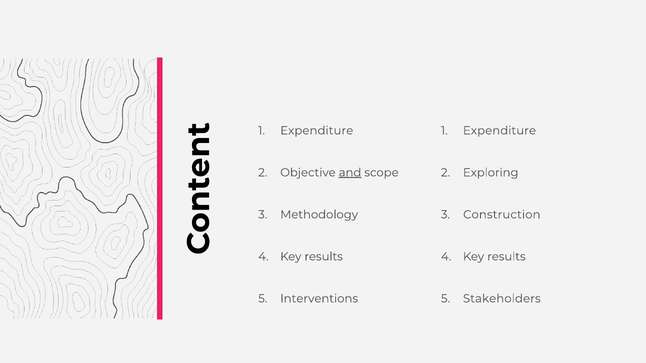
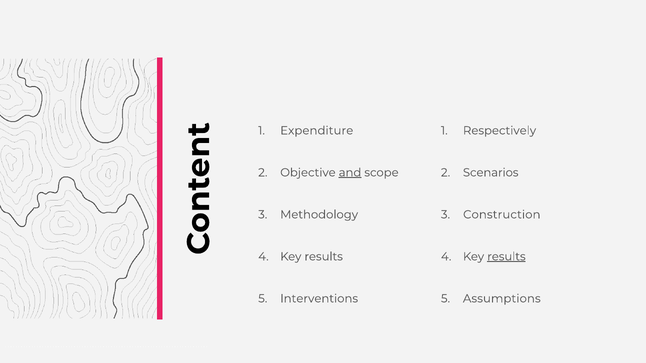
Expenditure at (499, 131): Expenditure -> Respectively
Exploring: Exploring -> Scenarios
results at (506, 257) underline: none -> present
Stakeholders: Stakeholders -> Assumptions
